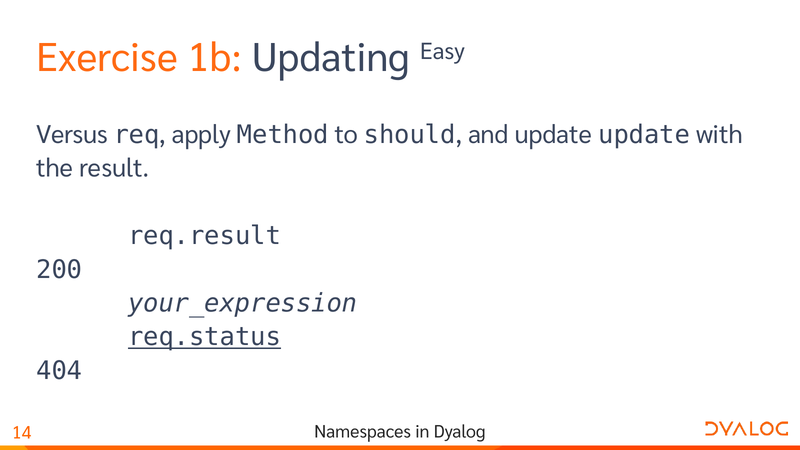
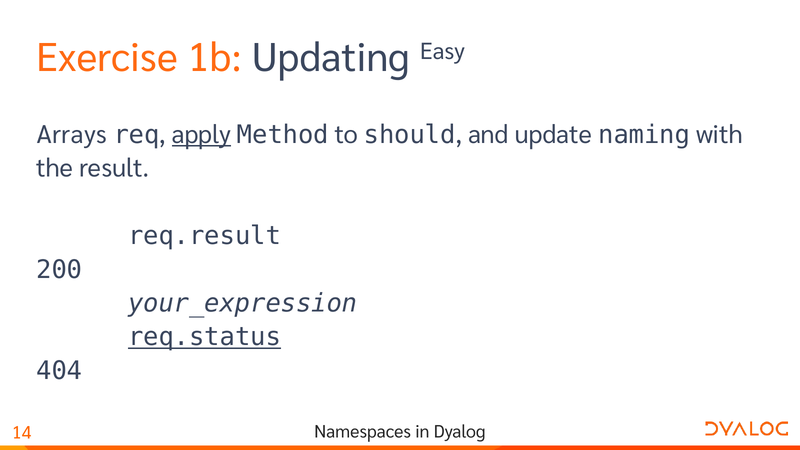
Versus: Versus -> Arrays
apply underline: none -> present
update update: update -> naming
